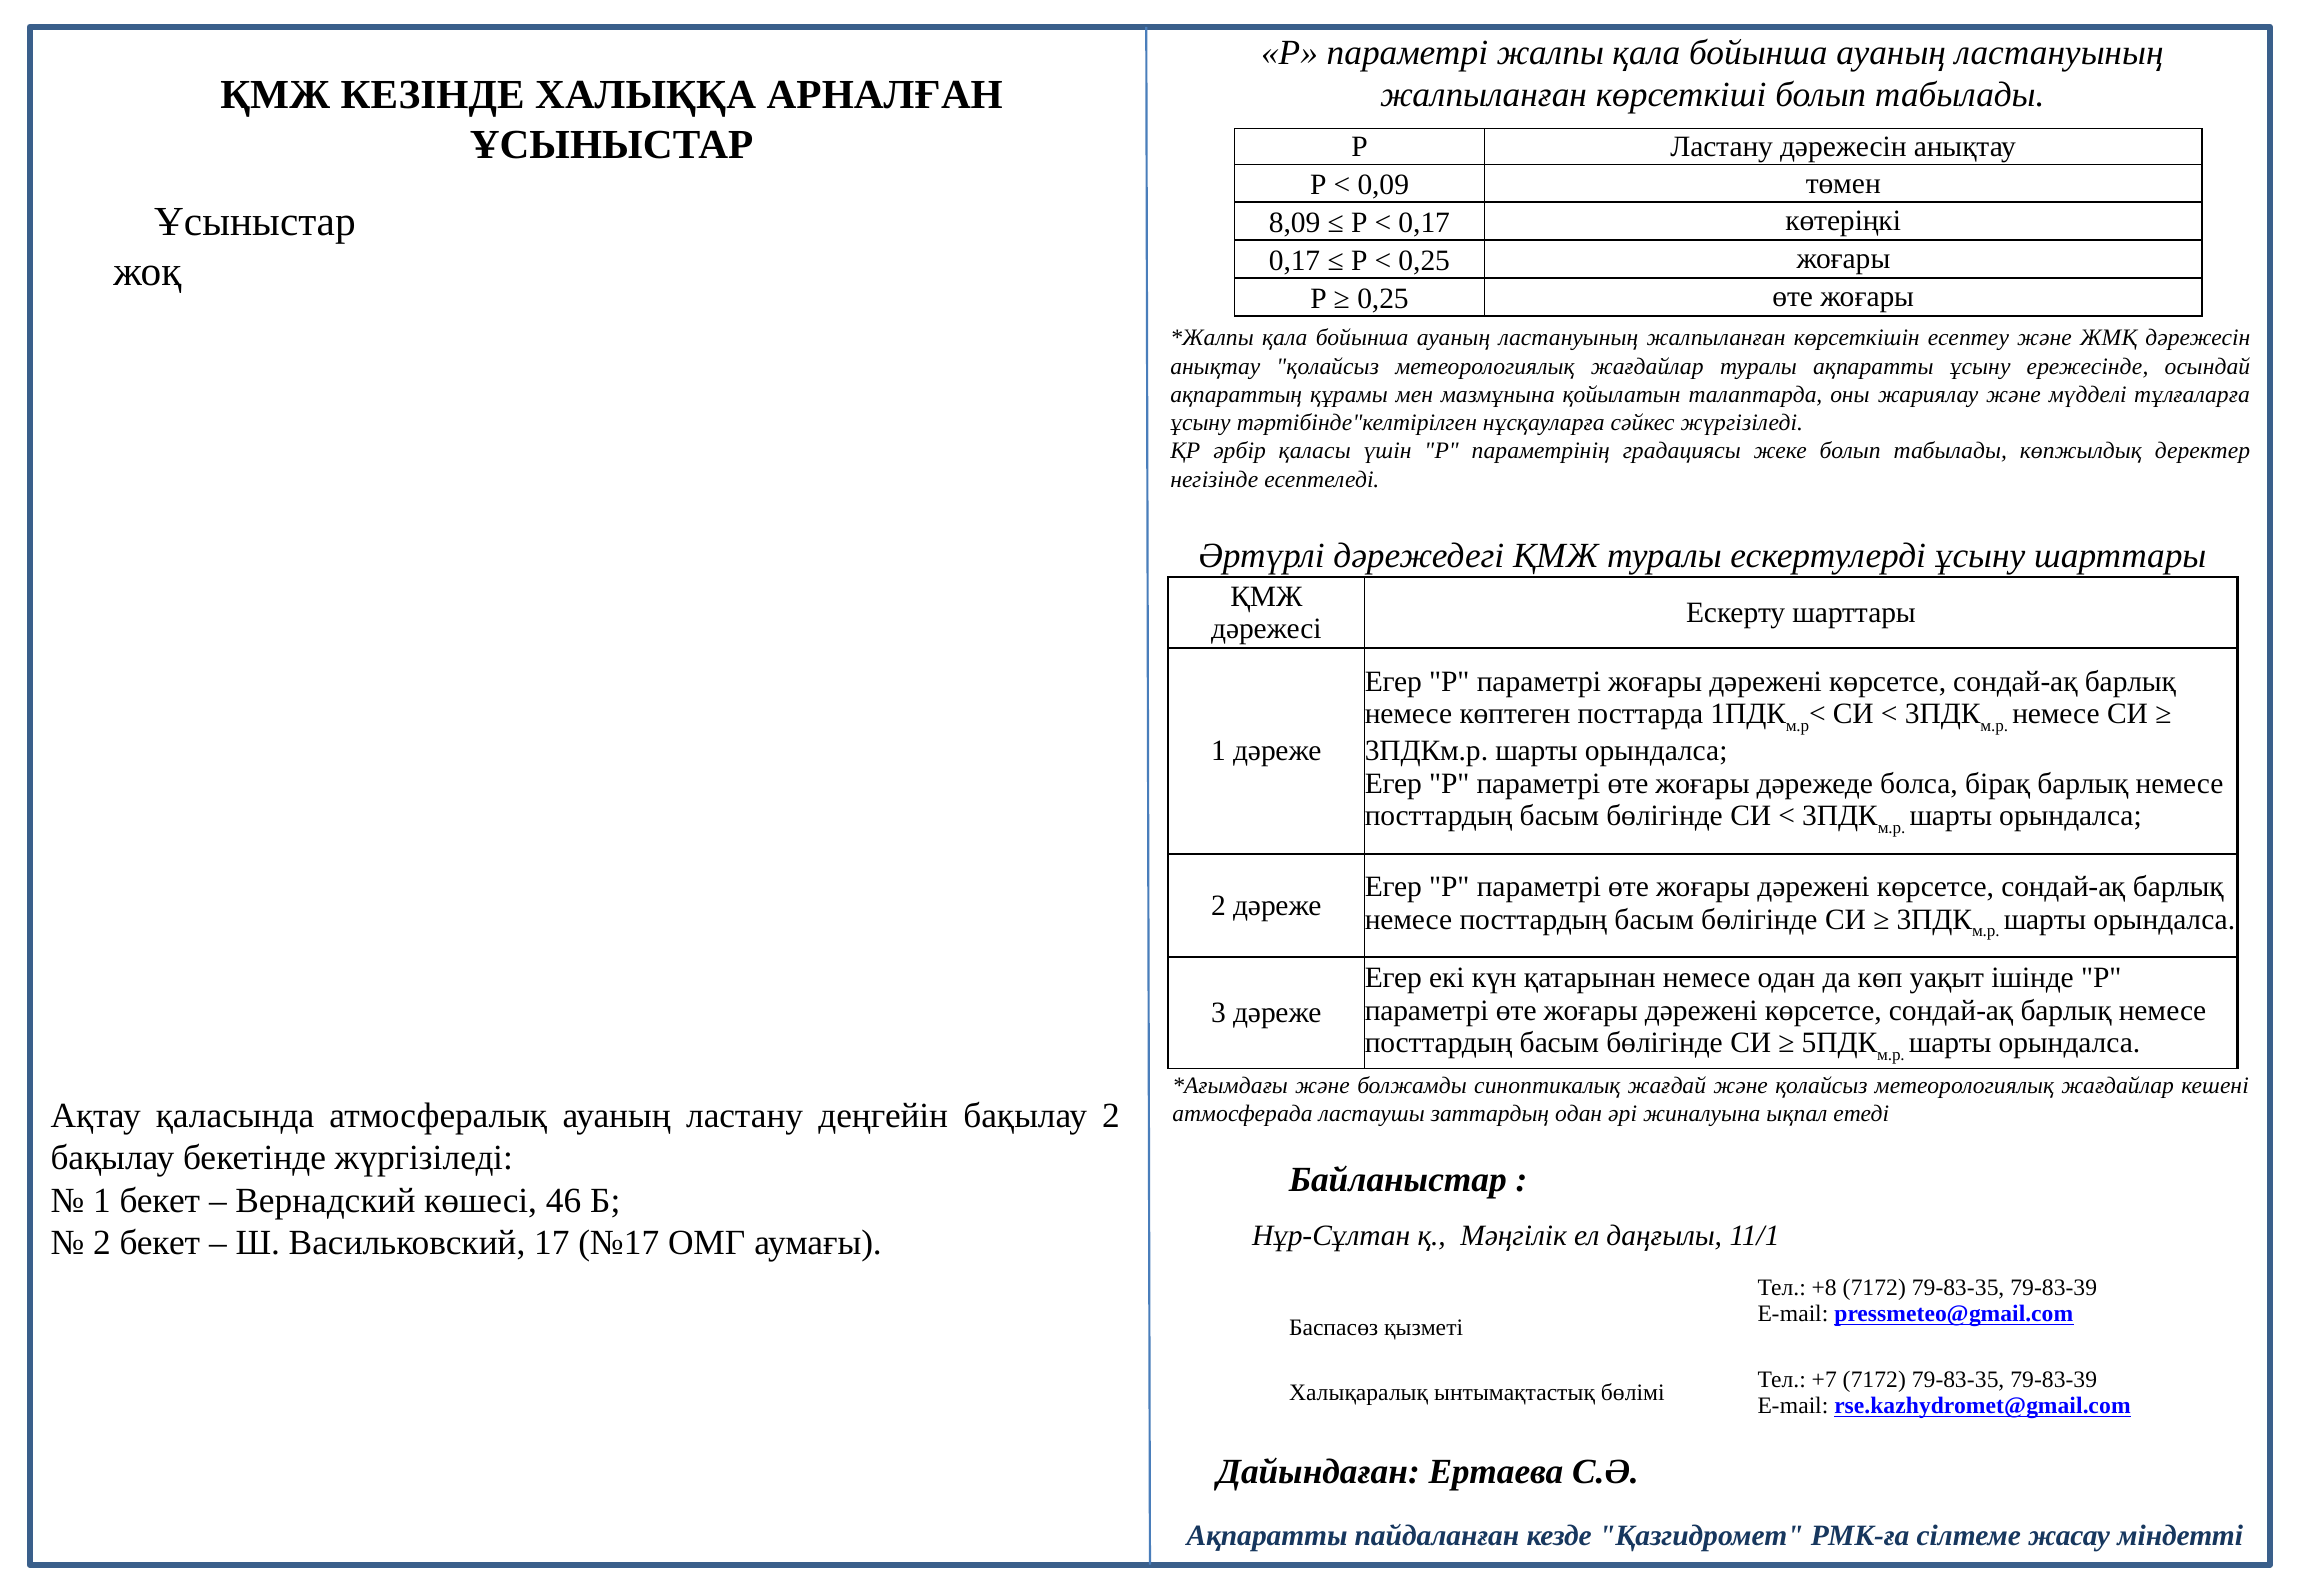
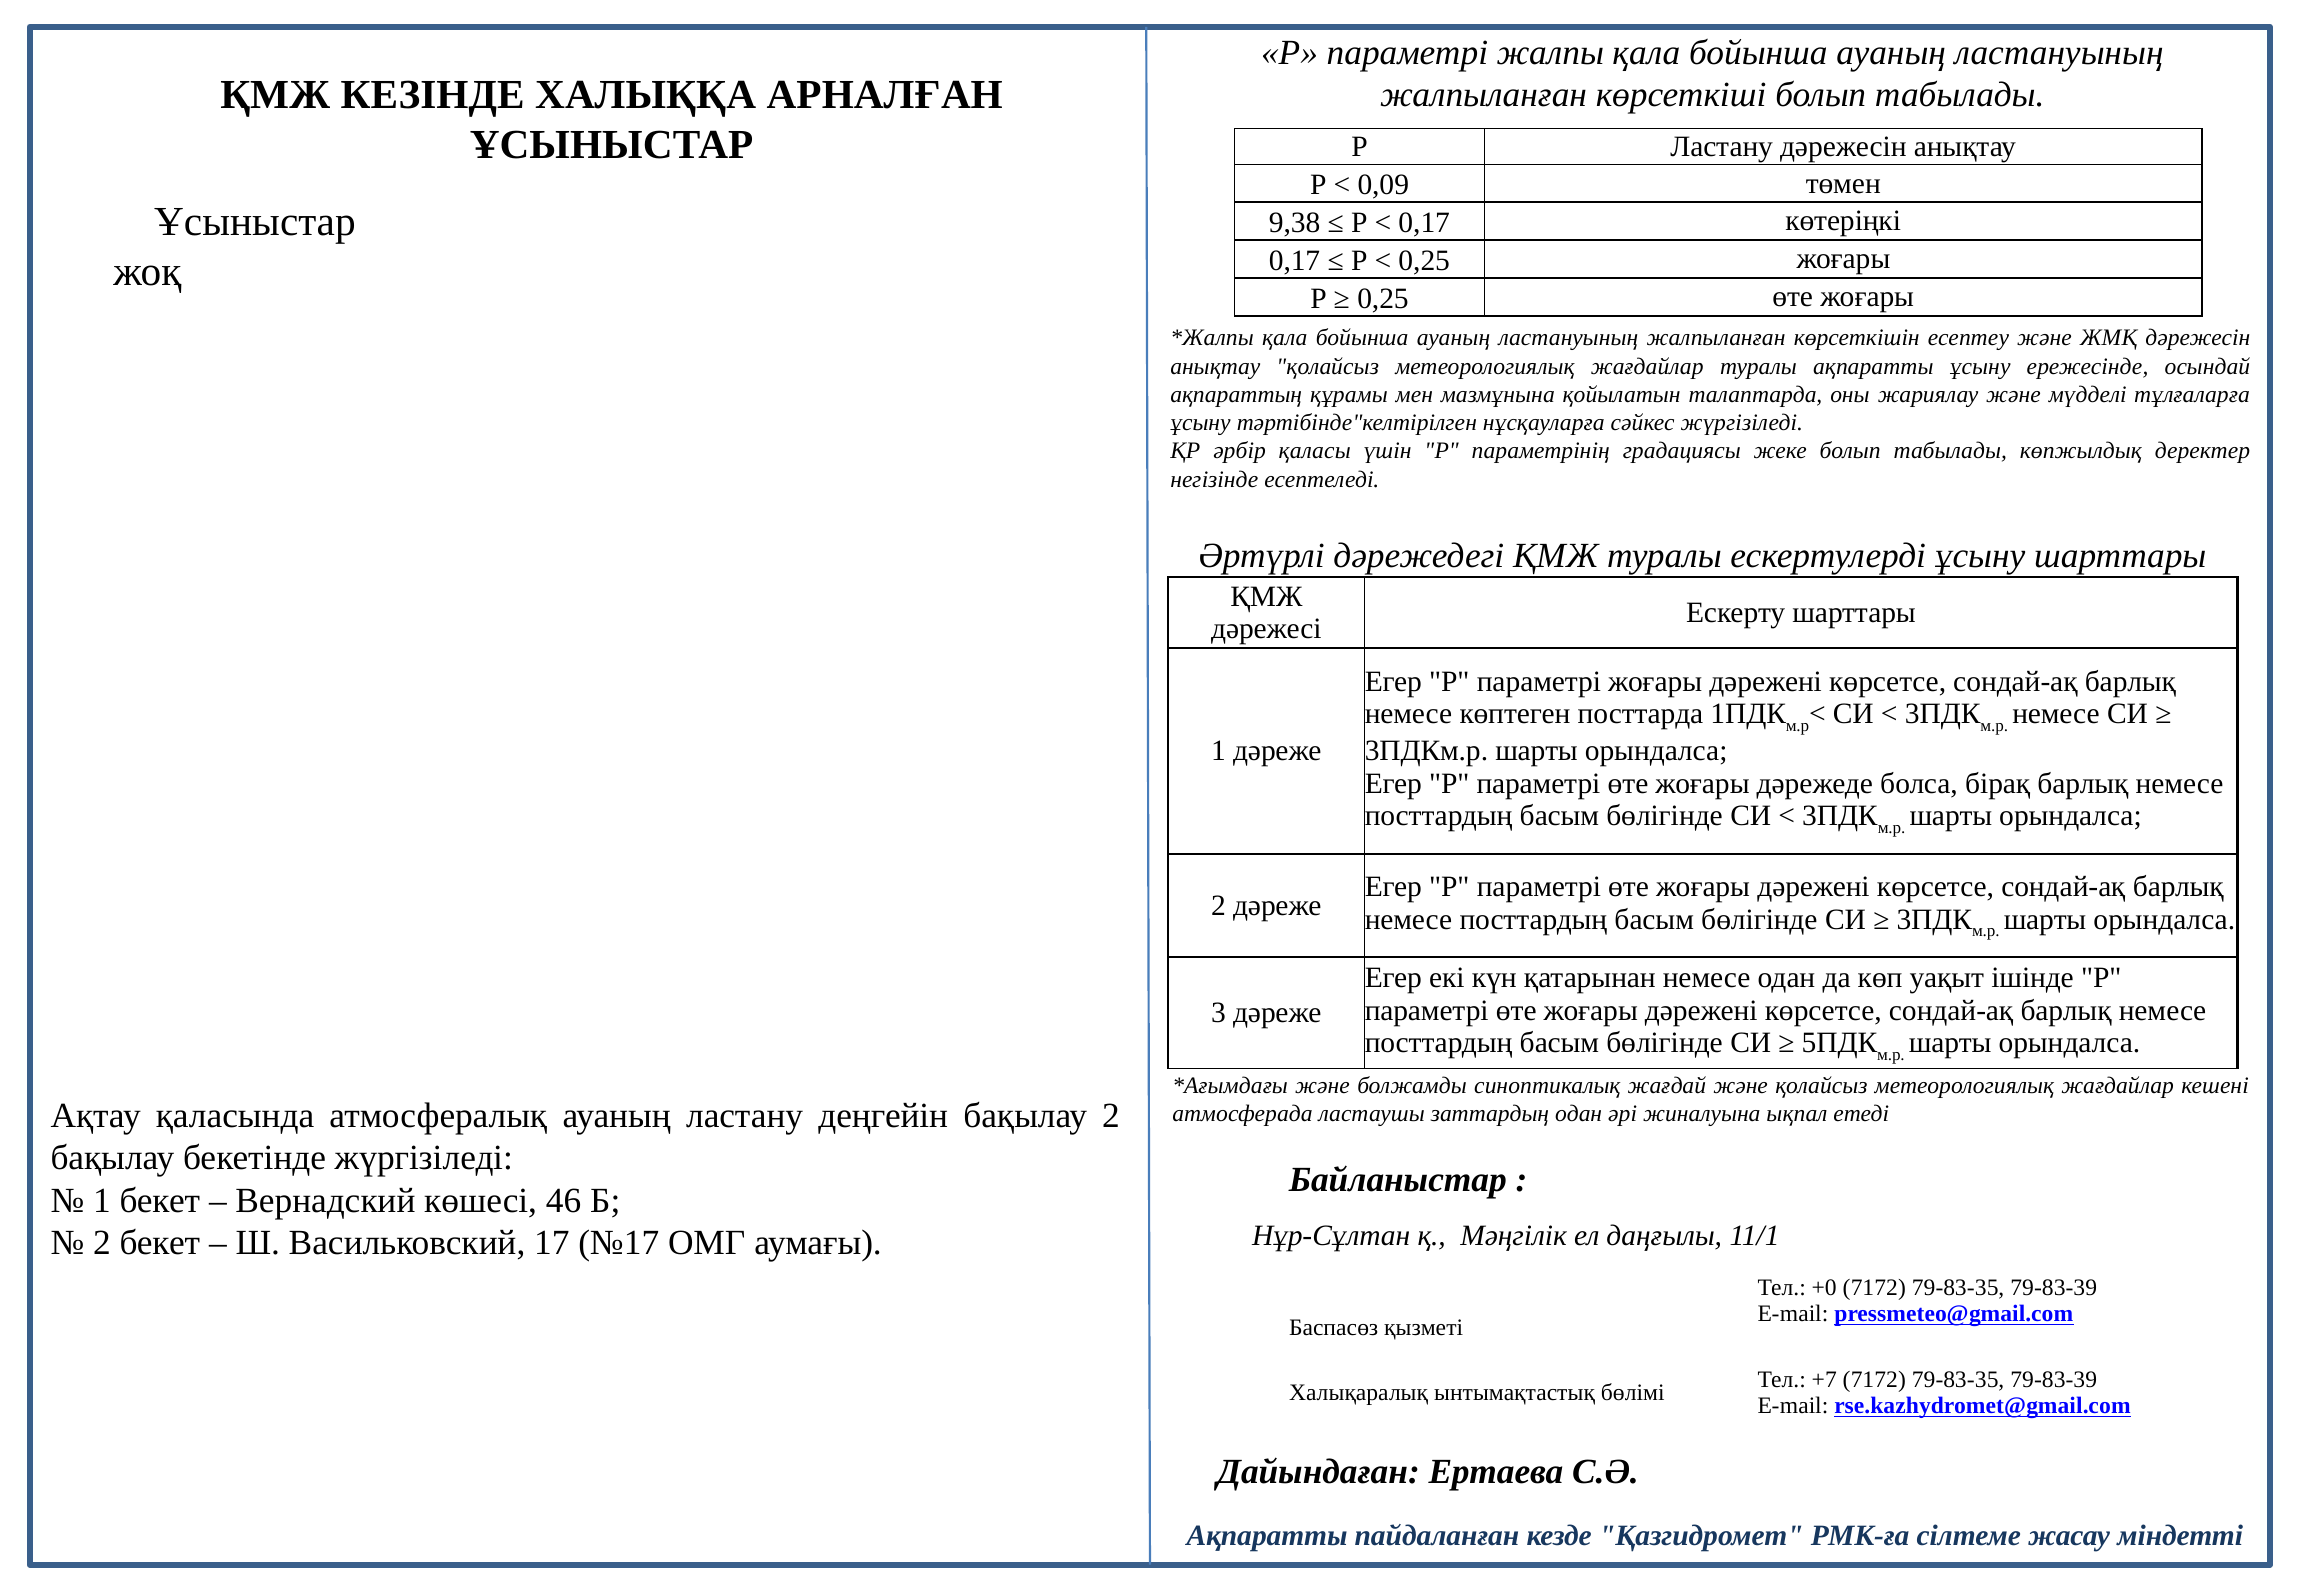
8,09: 8,09 -> 9,38
+8: +8 -> +0
